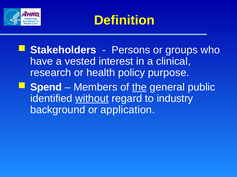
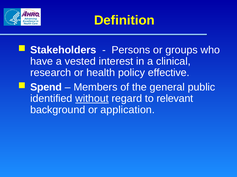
purpose: purpose -> effective
the underline: present -> none
industry: industry -> relevant
